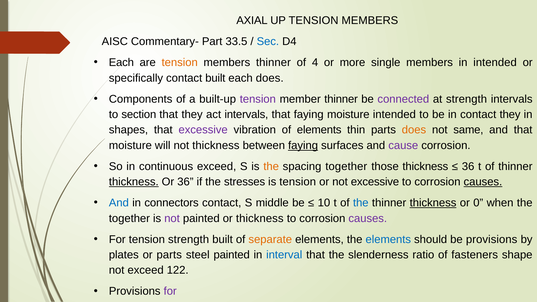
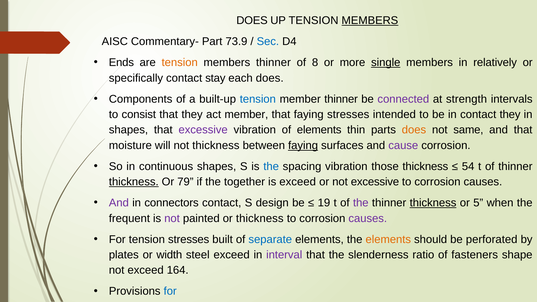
AXIAL at (252, 21): AXIAL -> DOES
MEMBERS at (370, 21) underline: none -> present
33.5: 33.5 -> 73.9
Each at (121, 63): Each -> Ends
4: 4 -> 8
single underline: none -> present
in intended: intended -> relatively
contact built: built -> stay
tension at (258, 99) colour: purple -> blue
section: section -> consist
act intervals: intervals -> member
faying moisture: moisture -> stresses
continuous exceed: exceed -> shapes
the at (271, 166) colour: orange -> blue
spacing together: together -> vibration
36 at (468, 166): 36 -> 54
Or 36: 36 -> 79
stresses: stresses -> together
is tension: tension -> exceed
causes at (483, 182) underline: present -> none
And at (119, 203) colour: blue -> purple
middle: middle -> design
10: 10 -> 19
the at (361, 203) colour: blue -> purple
0: 0 -> 5
together at (129, 218): together -> frequent
tension strength: strength -> stresses
separate colour: orange -> blue
elements at (388, 239) colour: blue -> orange
be provisions: provisions -> perforated
or parts: parts -> width
steel painted: painted -> exceed
interval colour: blue -> purple
122: 122 -> 164
for at (170, 291) colour: purple -> blue
